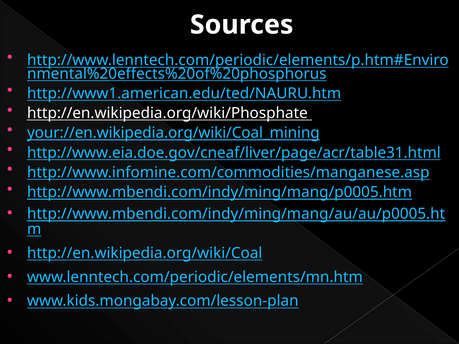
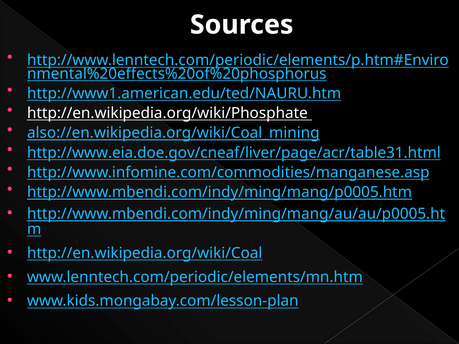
your://en.wikipedia.org/wiki/Coal_mining: your://en.wikipedia.org/wiki/Coal_mining -> also://en.wikipedia.org/wiki/Coal_mining
